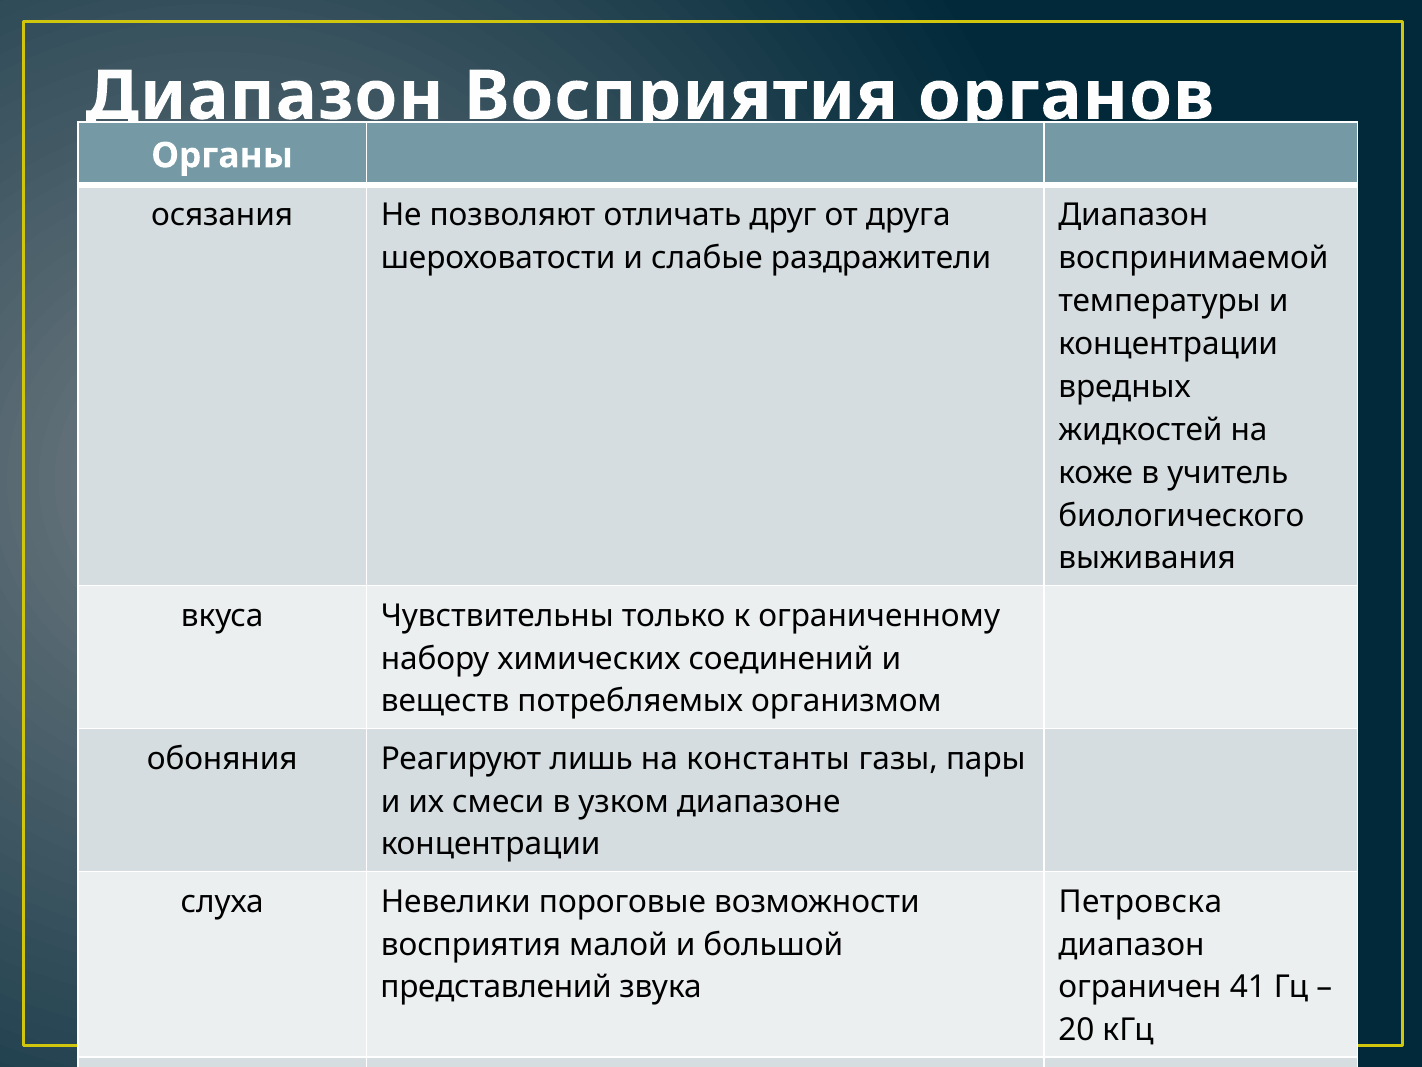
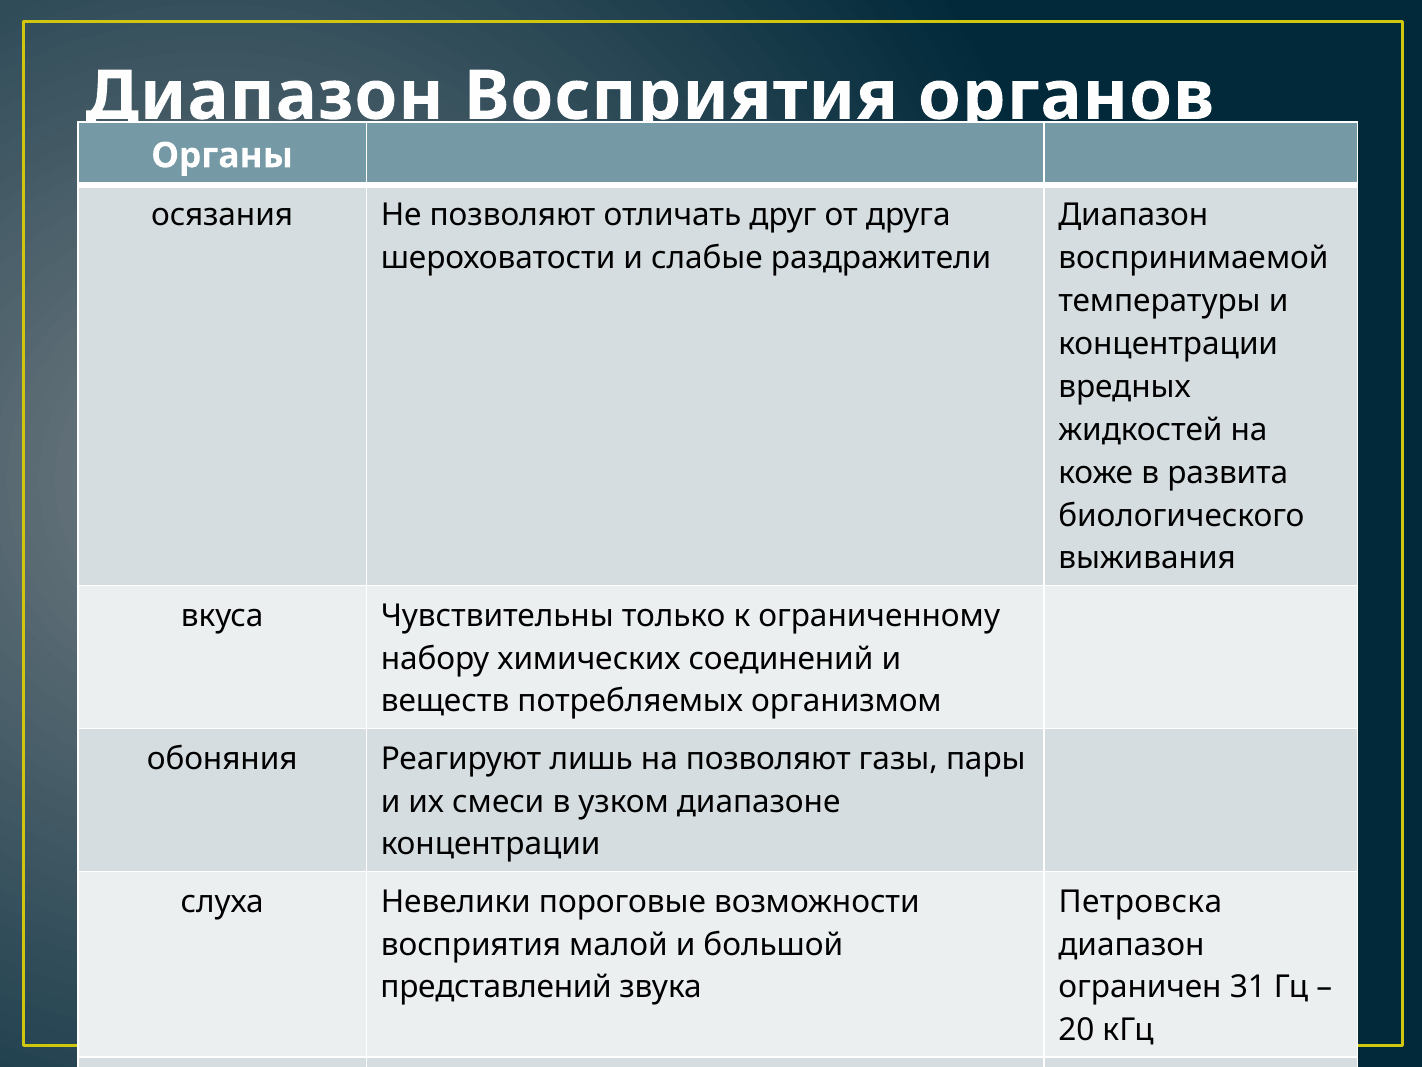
учитель: учитель -> развита
на константы: константы -> позволяют
41: 41 -> 31
